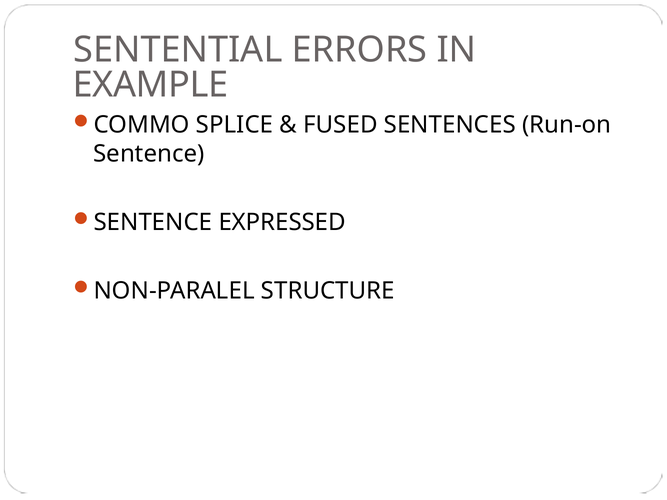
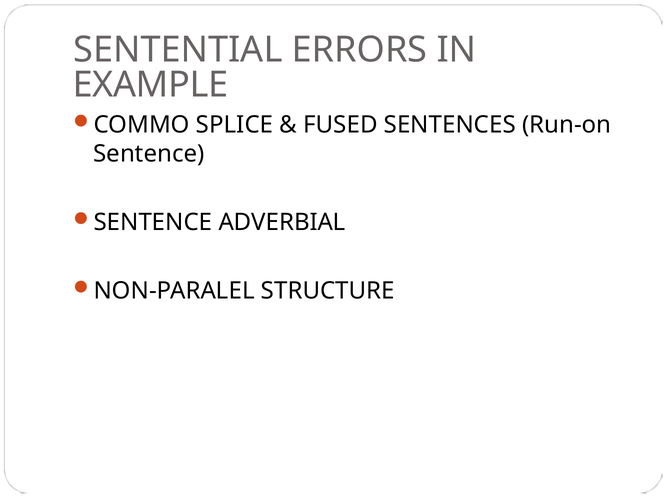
EXPRESSED: EXPRESSED -> ADVERBIAL
